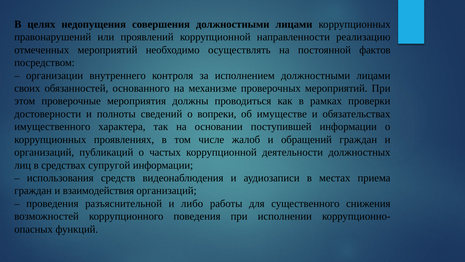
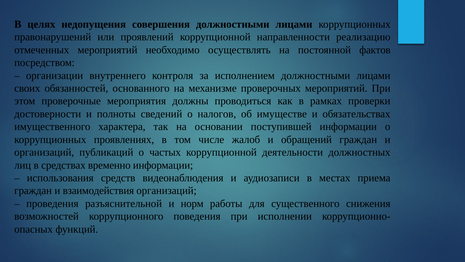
вопреки: вопреки -> налогов
супругой: супругой -> временно
либо: либо -> норм
